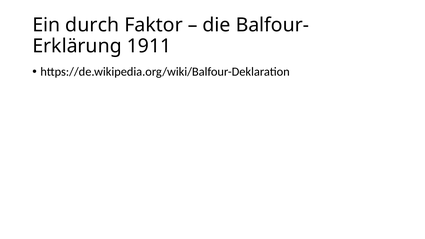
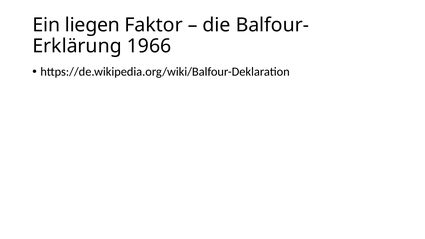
durch: durch -> liegen
1911: 1911 -> 1966
